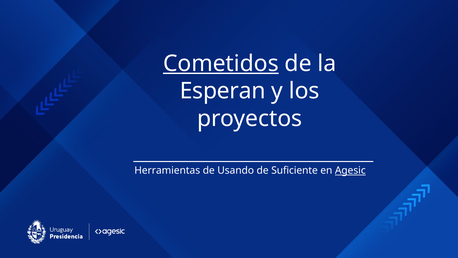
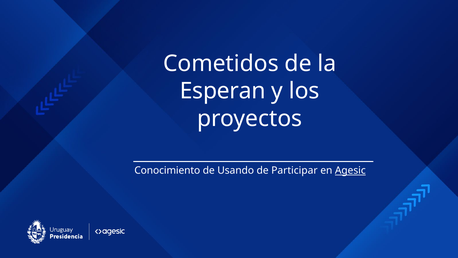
Cometidos underline: present -> none
Herramientas: Herramientas -> Conocimiento
Suficiente: Suficiente -> Participar
